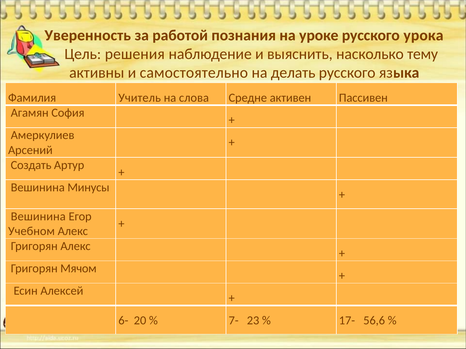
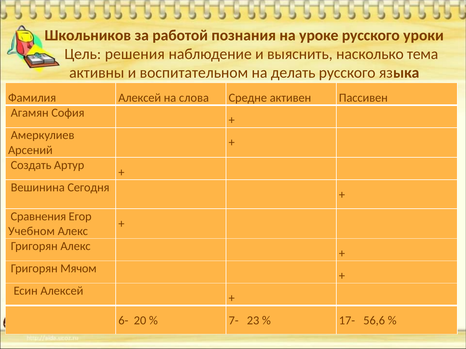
Уверенность: Уверенность -> Школьников
урока: урока -> уроки
тему: тему -> тема
самостоятельно: самостоятельно -> воспитательном
Фамилия Учитель: Учитель -> Алексей
Минусы: Минусы -> Сегодня
Вешинина at (38, 217): Вешинина -> Сравнения
